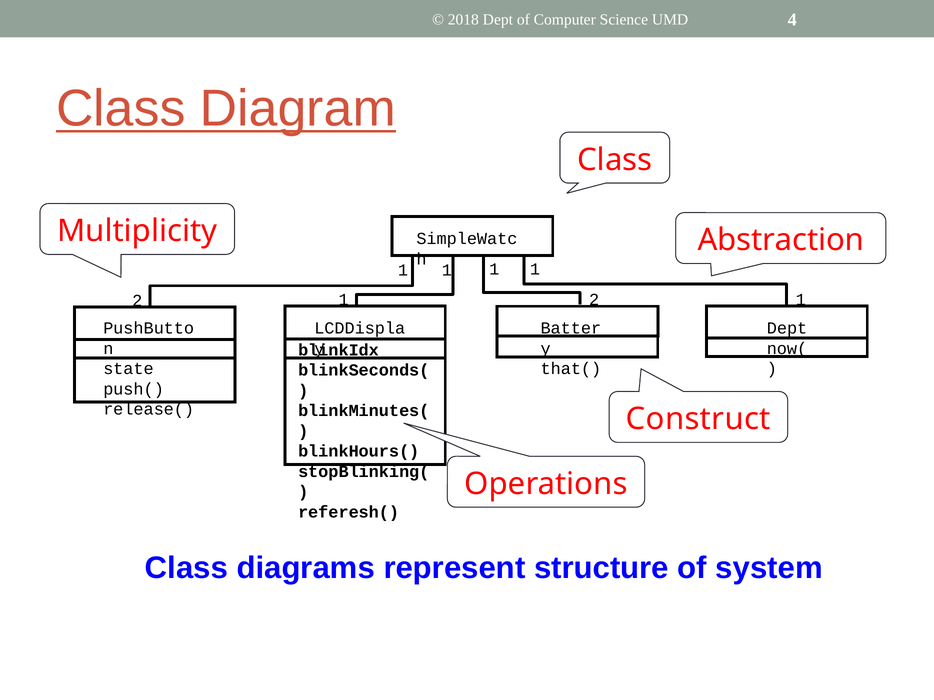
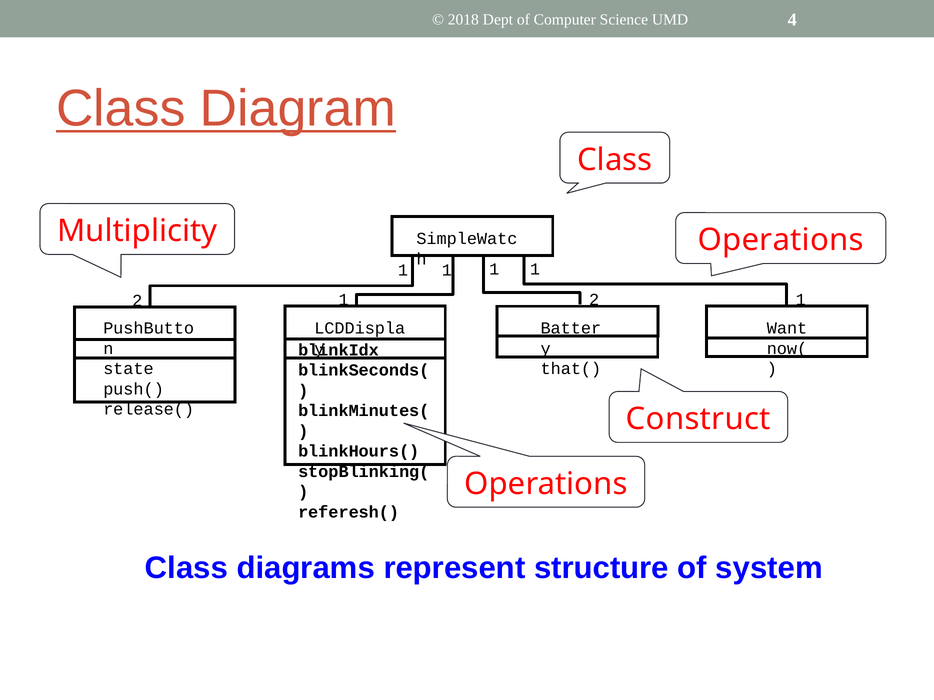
Abstraction at (781, 240): Abstraction -> Operations
Dept at (787, 329): Dept -> Want
